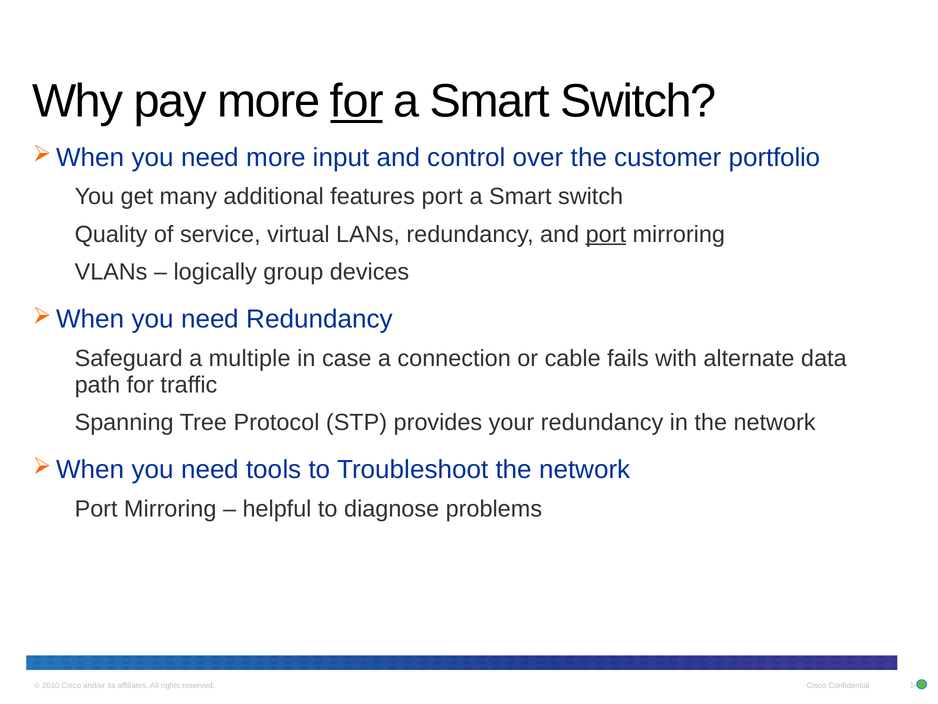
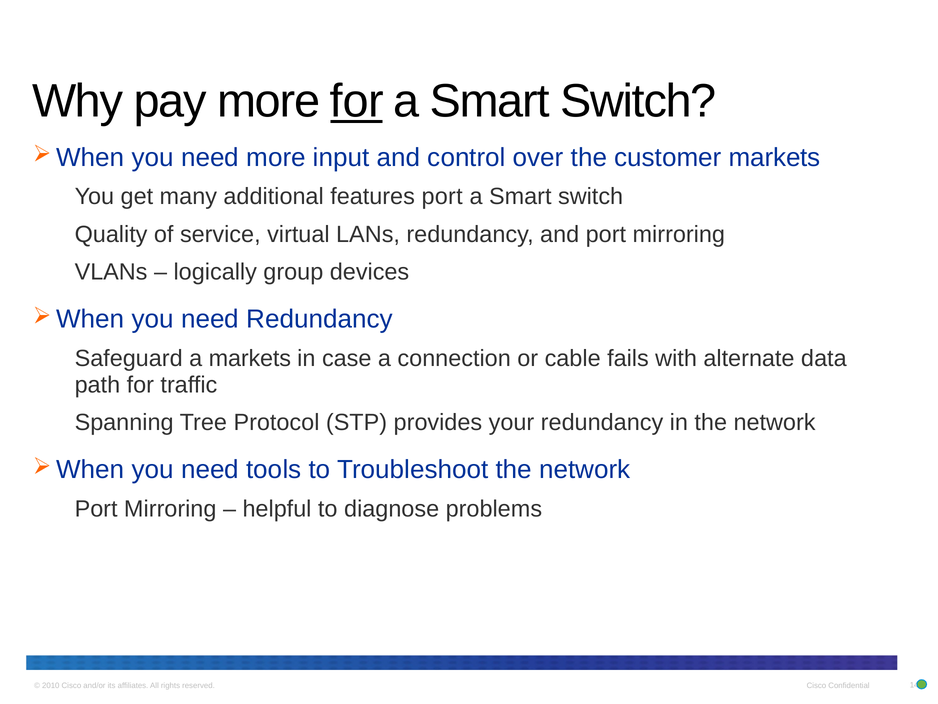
customer portfolio: portfolio -> markets
port at (606, 234) underline: present -> none
a multiple: multiple -> markets
